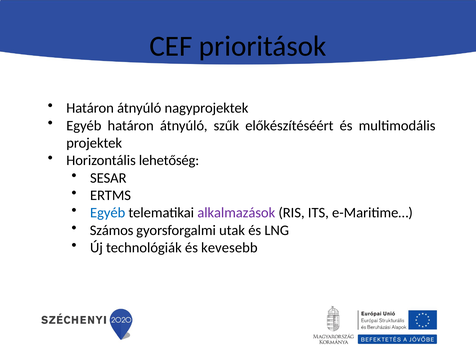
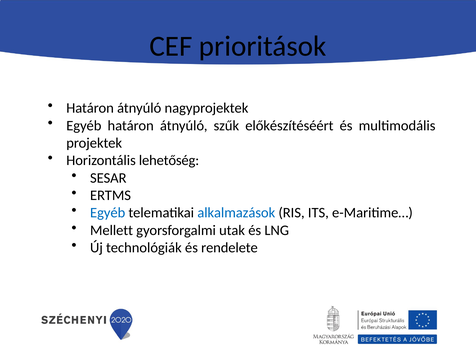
alkalmazások colour: purple -> blue
Számos: Számos -> Mellett
kevesebb: kevesebb -> rendelete
